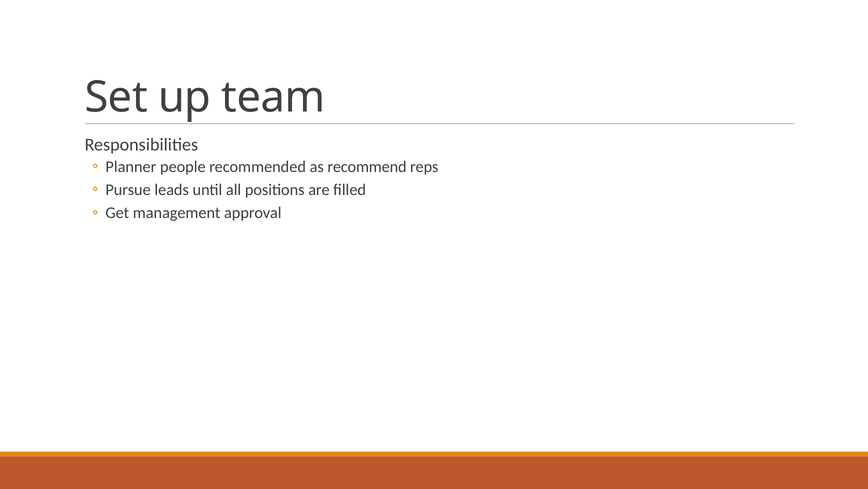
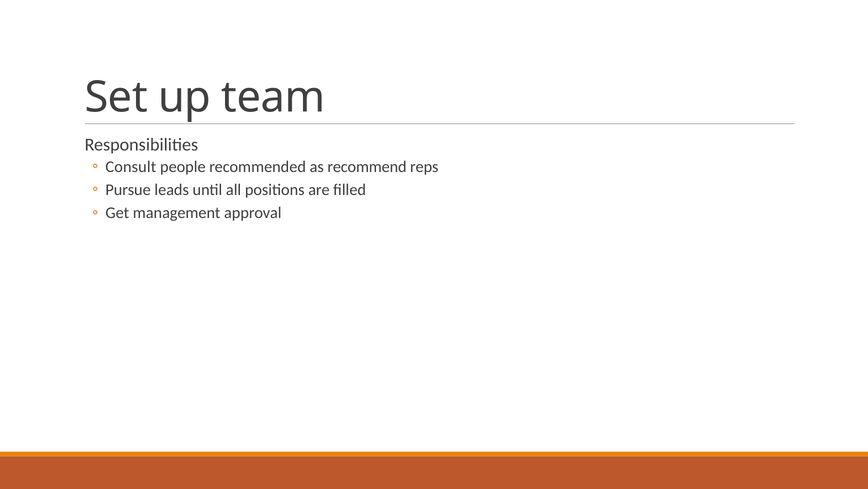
Planner: Planner -> Consult
